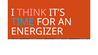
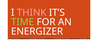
TIME colour: light blue -> light green
